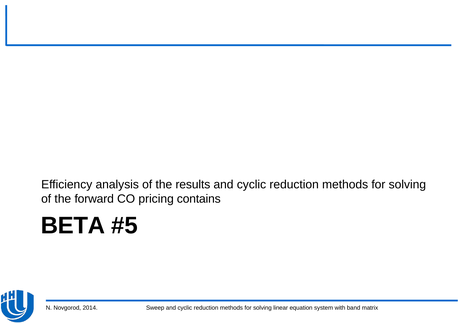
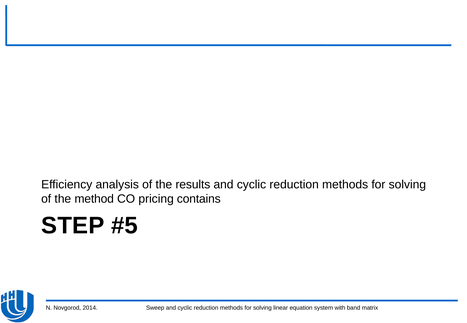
forward: forward -> method
BETA: BETA -> STEP
